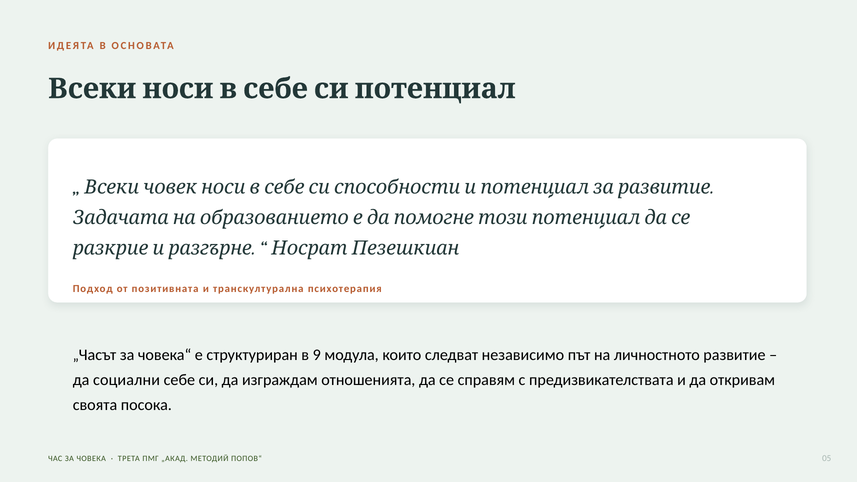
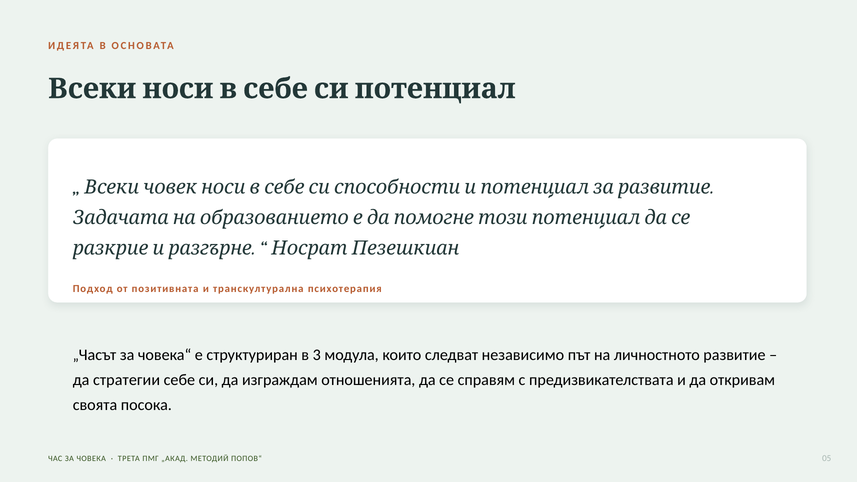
9: 9 -> 3
социални: социални -> стратегии
